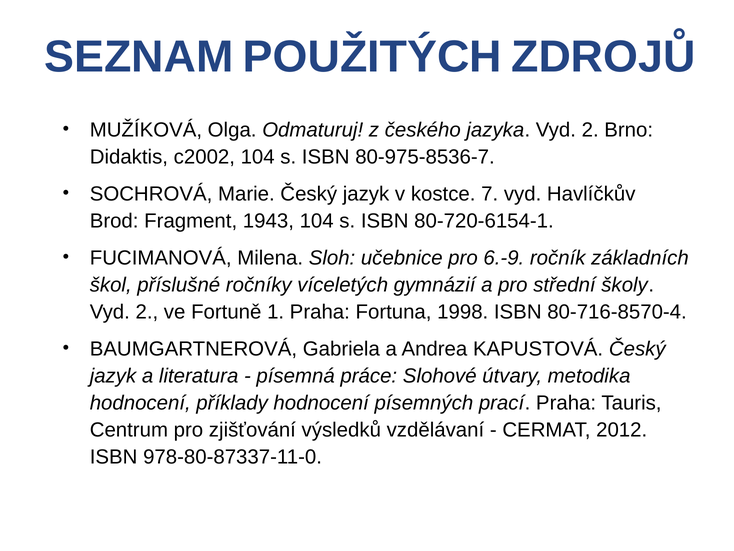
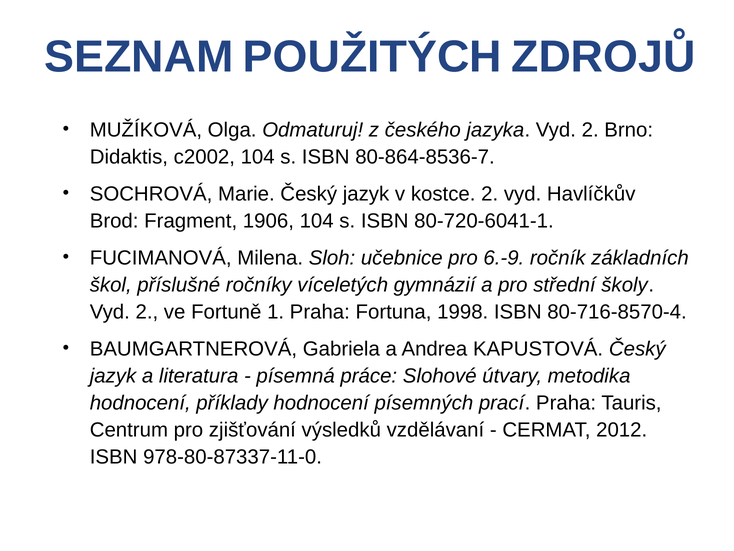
80-975-8536-7: 80-975-8536-7 -> 80-864-8536-7
kostce 7: 7 -> 2
1943: 1943 -> 1906
80-720-6154-1: 80-720-6154-1 -> 80-720-6041-1
